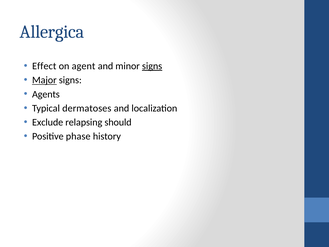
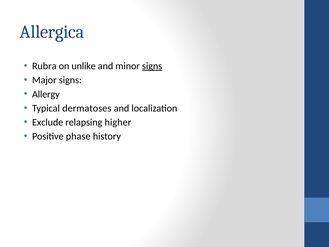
Effect: Effect -> Rubra
agent: agent -> unlike
Major underline: present -> none
Agents: Agents -> Allergy
should: should -> higher
